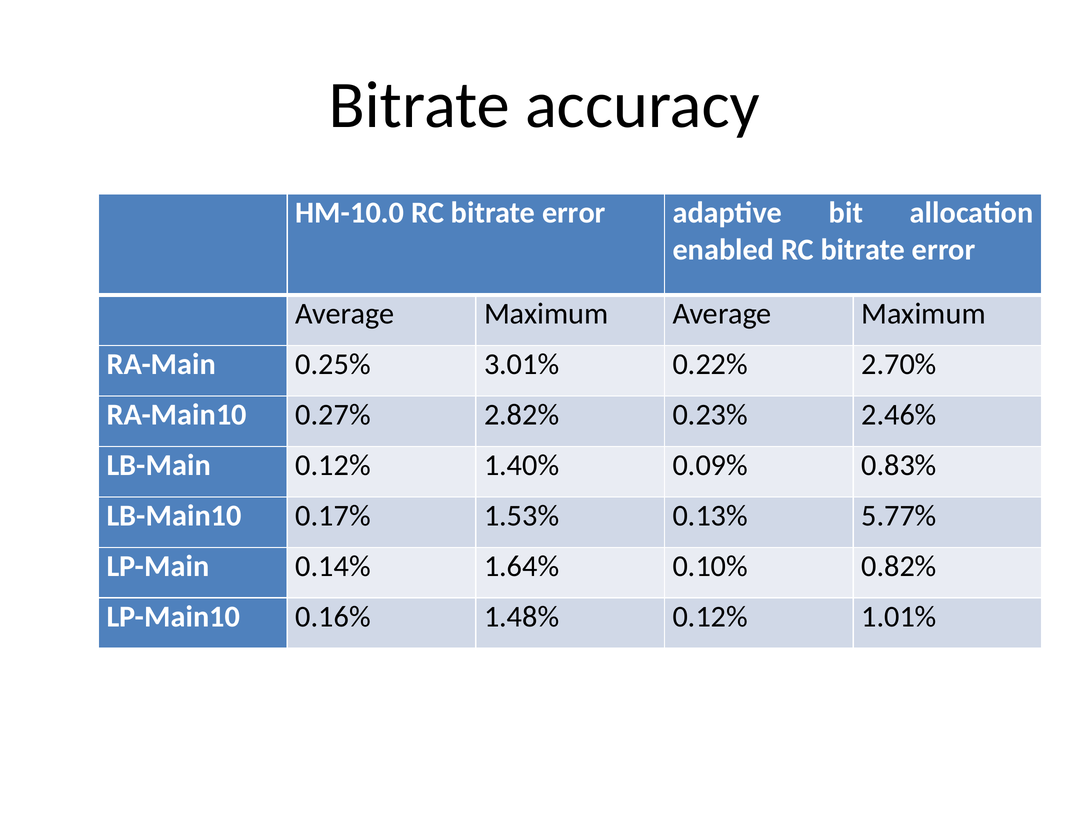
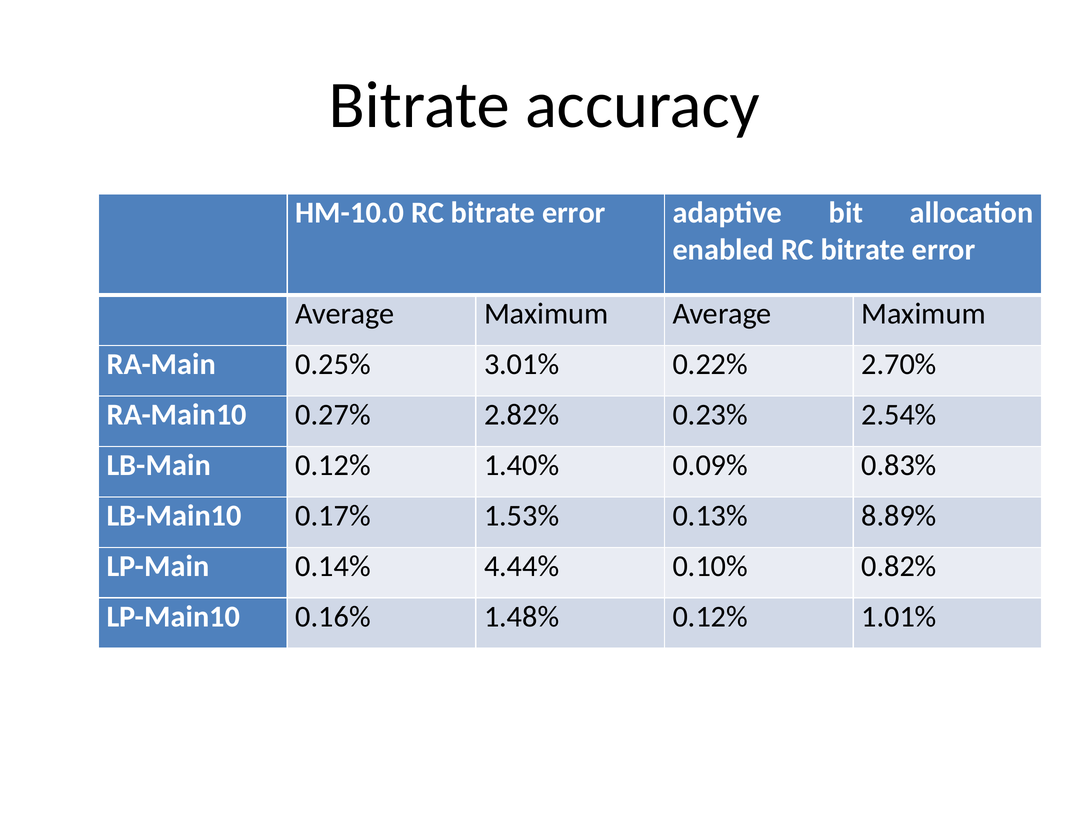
2.46%: 2.46% -> 2.54%
5.77%: 5.77% -> 8.89%
1.64%: 1.64% -> 4.44%
